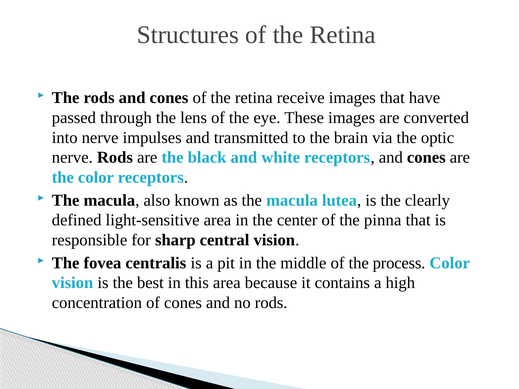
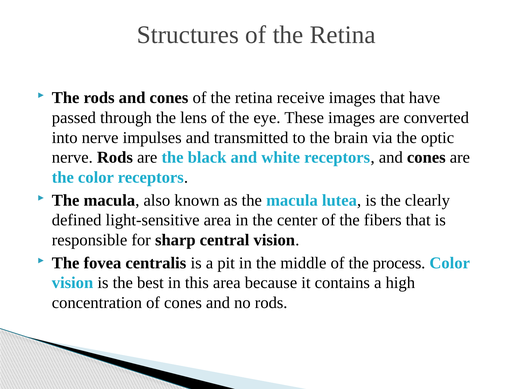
pinna: pinna -> fibers
